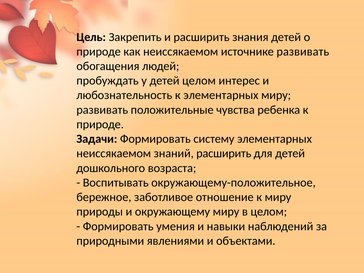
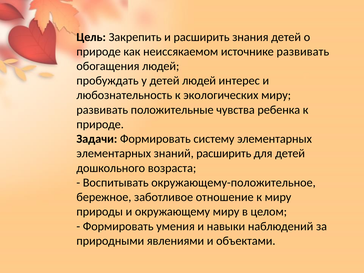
детей целом: целом -> людей
к элементарных: элементарных -> экологических
неиссякаемом at (114, 153): неиссякаемом -> элементарных
